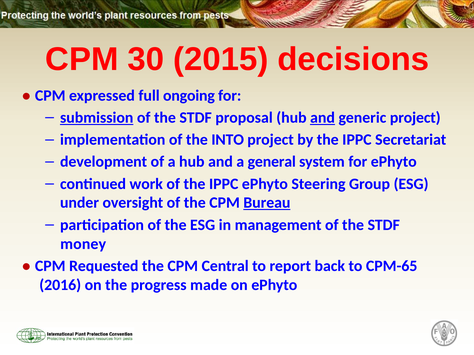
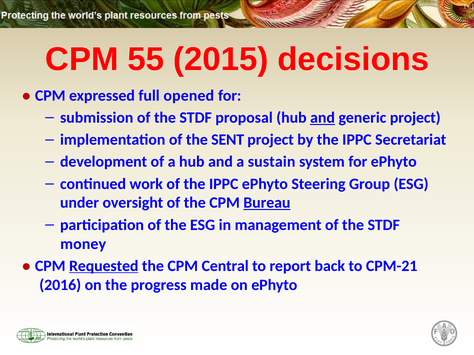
30: 30 -> 55
ongoing: ongoing -> opened
submission underline: present -> none
INTO: INTO -> SENT
general: general -> sustain
Requested underline: none -> present
CPM-65: CPM-65 -> CPM-21
